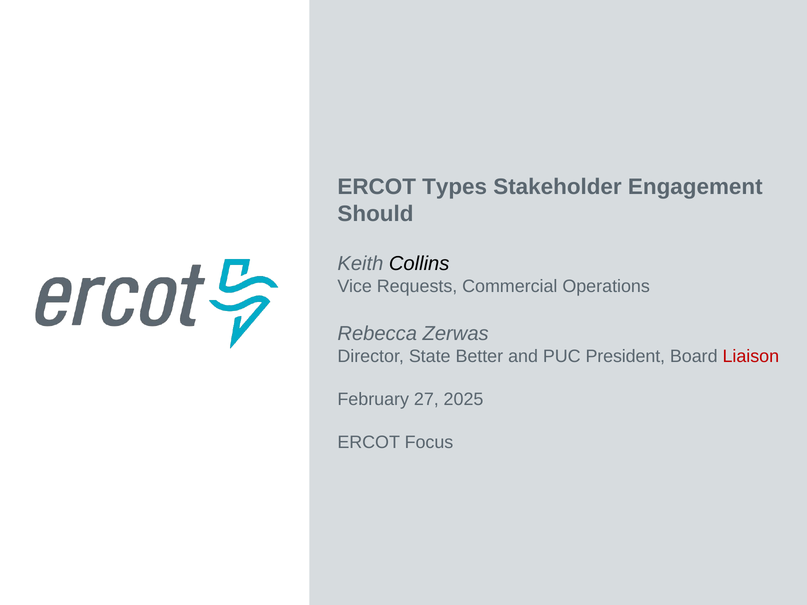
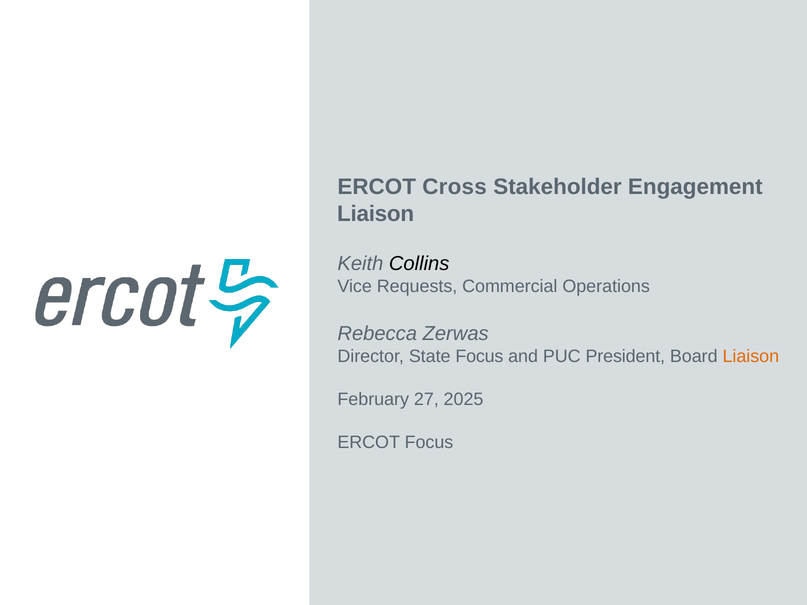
Types: Types -> Cross
Should at (375, 214): Should -> Liaison
State Better: Better -> Focus
Liaison at (751, 356) colour: red -> orange
